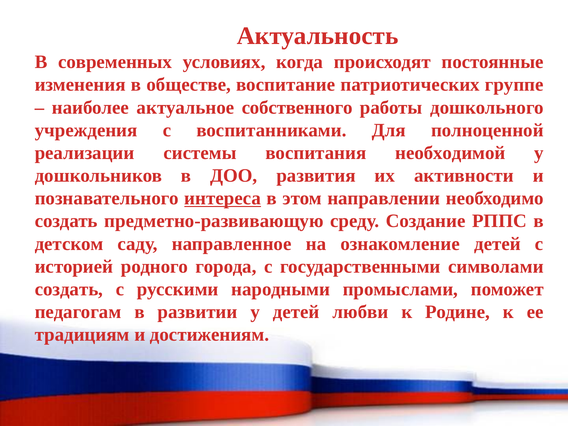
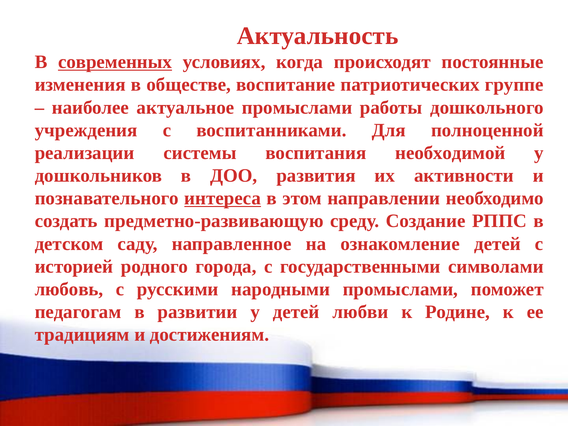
современных underline: none -> present
актуальное собственного: собственного -> промыслами
создать at (69, 289): создать -> любовь
